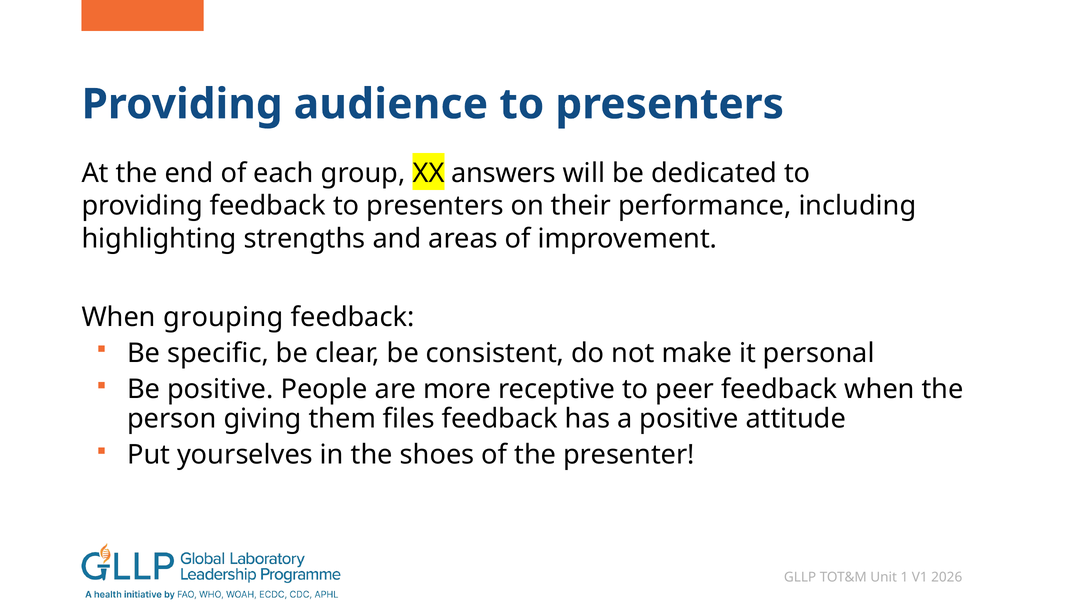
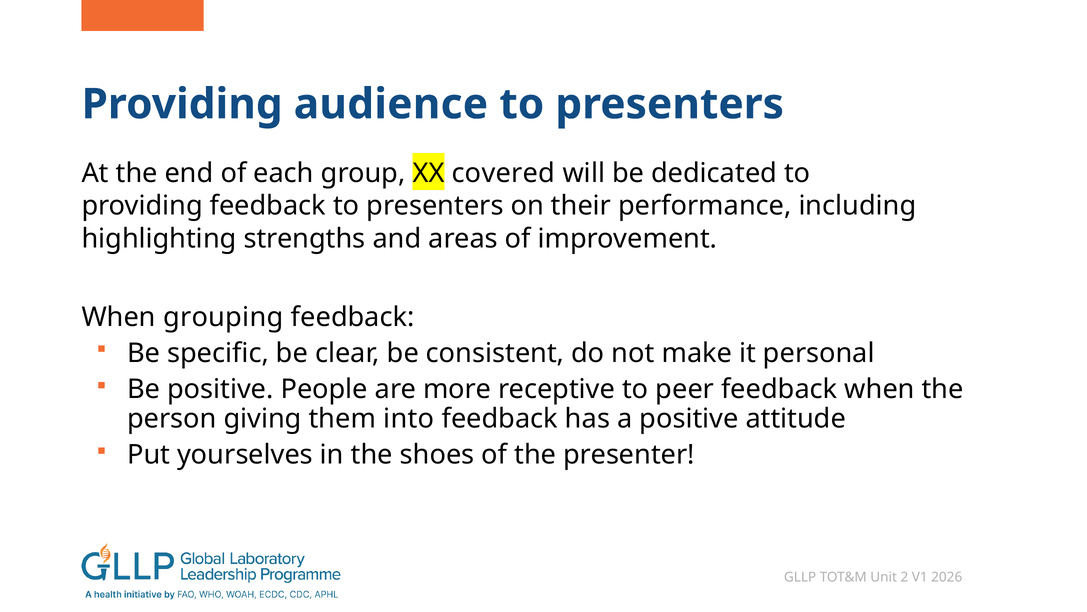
answers: answers -> covered
files: files -> into
1: 1 -> 2
